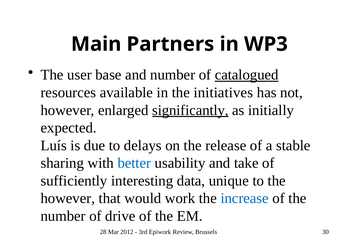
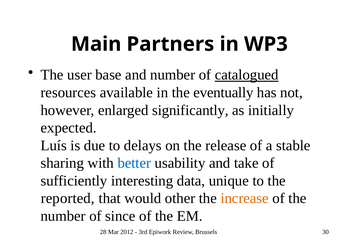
initiatives: initiatives -> eventually
significantly underline: present -> none
however at (68, 199): however -> reported
work: work -> other
increase colour: blue -> orange
drive: drive -> since
